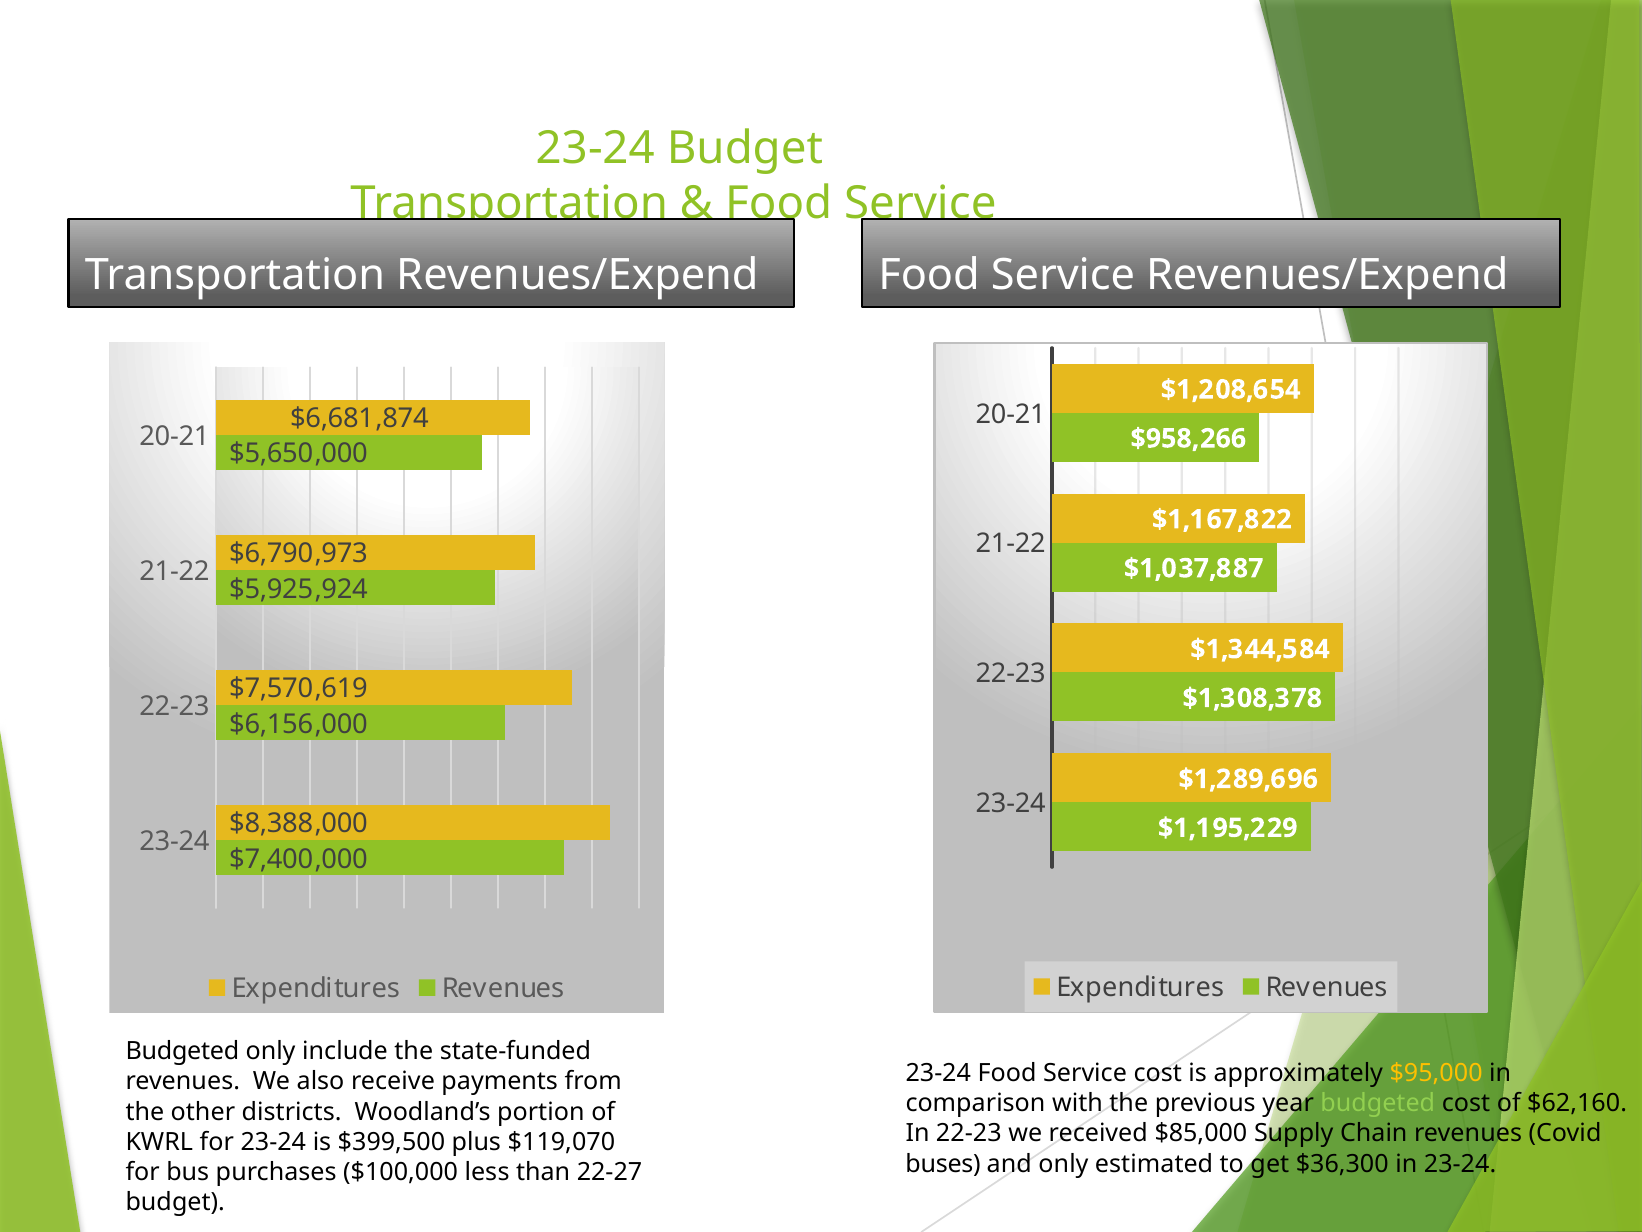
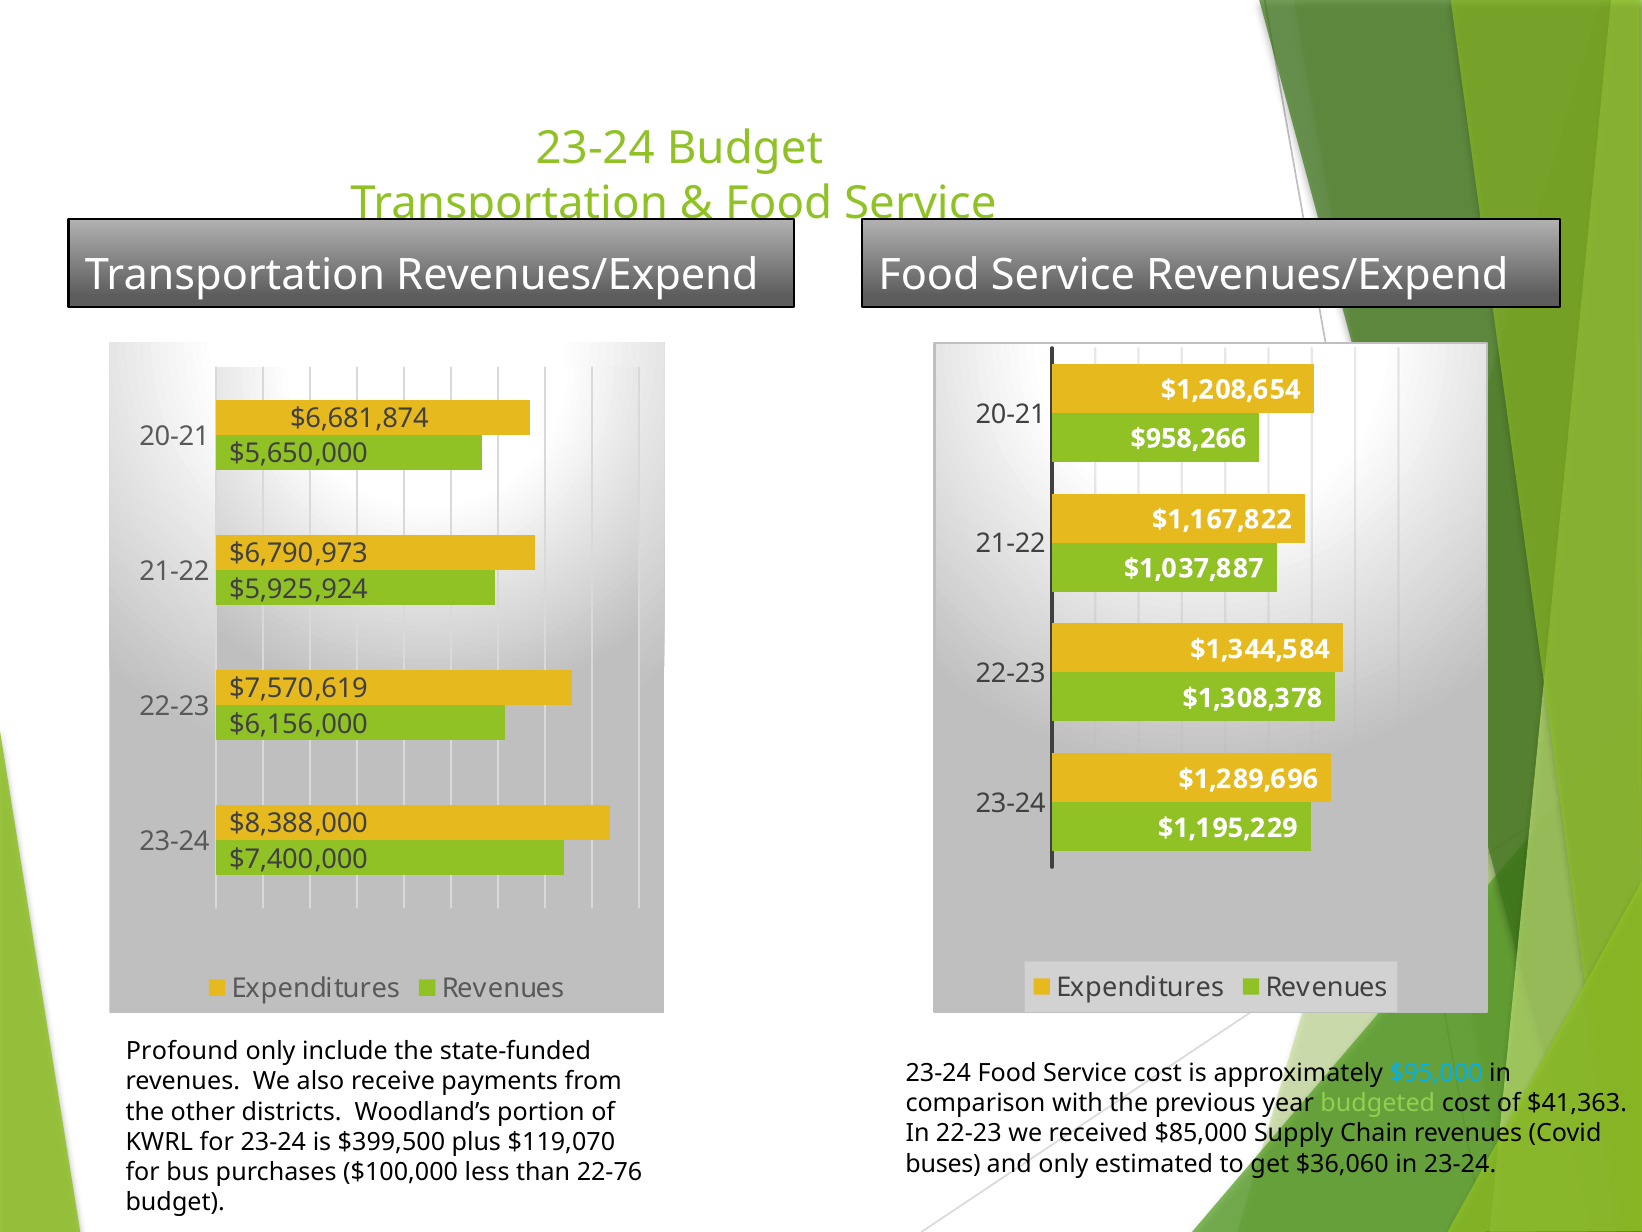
Budgeted at (182, 1051): Budgeted -> Profound
$95,000 colour: yellow -> light blue
$62,160: $62,160 -> $41,363
$36,300: $36,300 -> $36,060
22-27: 22-27 -> 22-76
